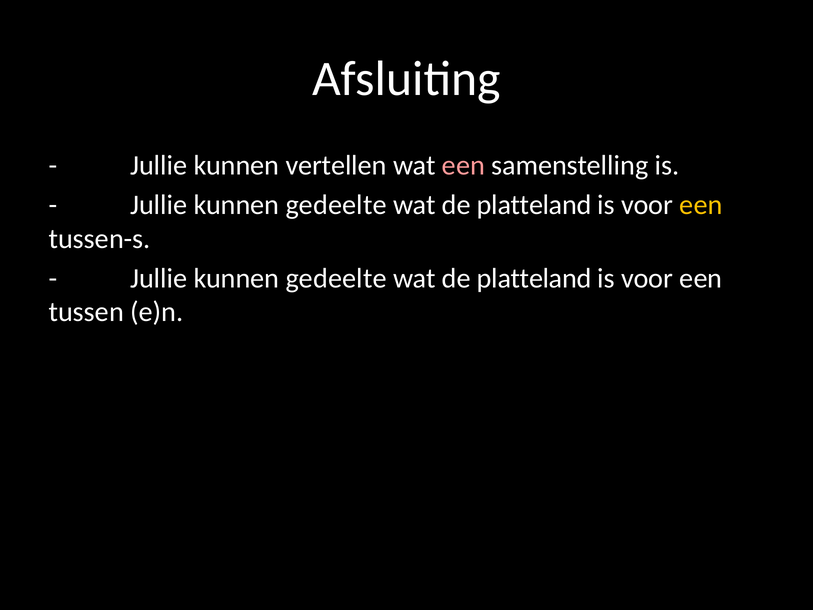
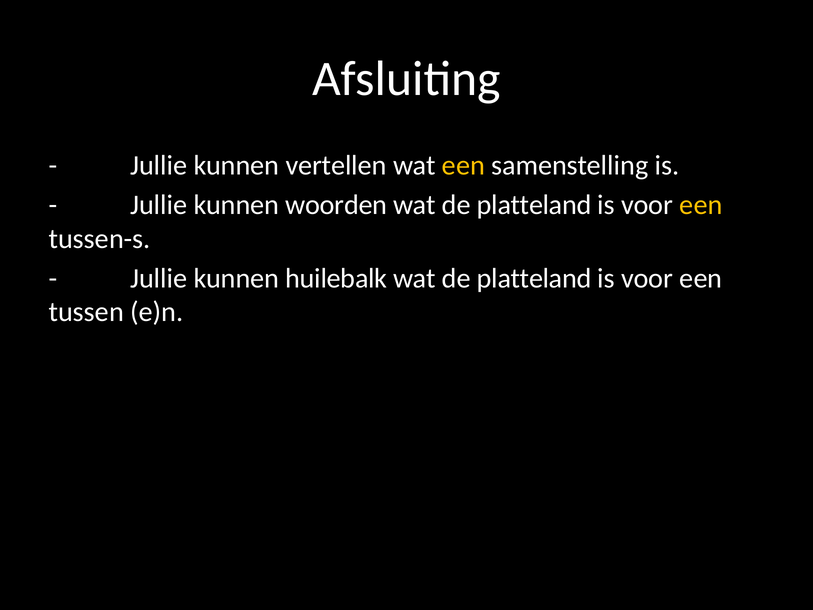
een at (463, 165) colour: pink -> yellow
gedeelte at (336, 205): gedeelte -> woorden
gedeelte at (336, 278): gedeelte -> huilebalk
